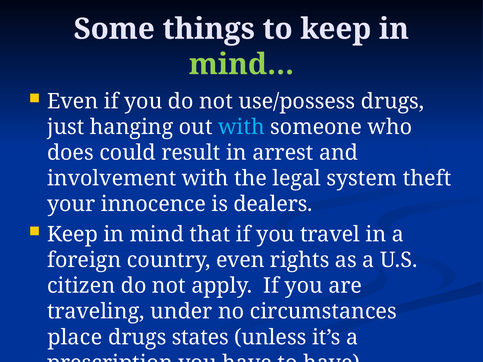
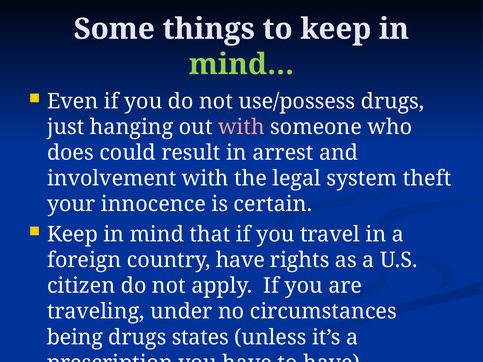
with at (241, 127) colour: light blue -> pink
dealers: dealers -> certain
country even: even -> have
place: place -> being
